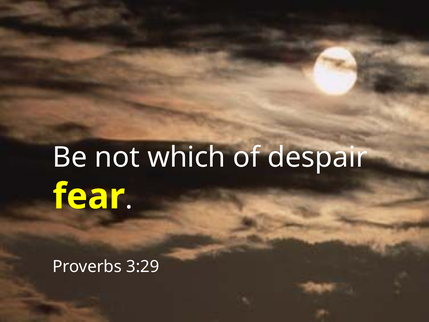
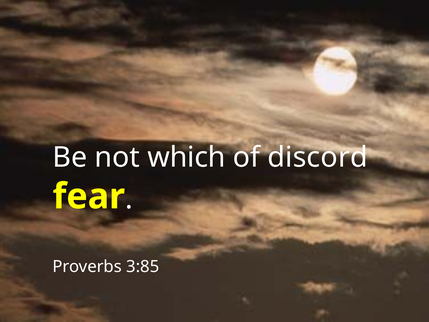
despair: despair -> discord
3:29: 3:29 -> 3:85
